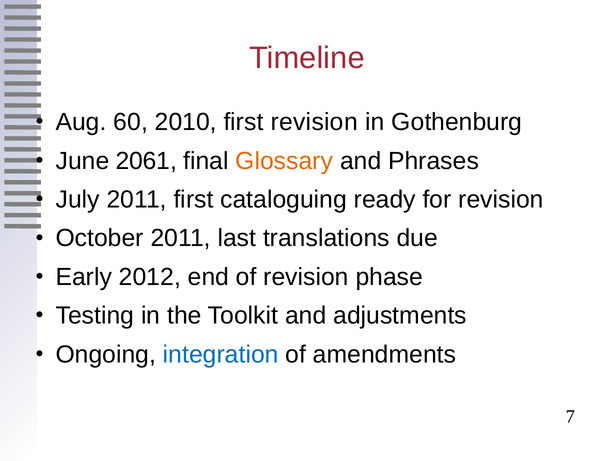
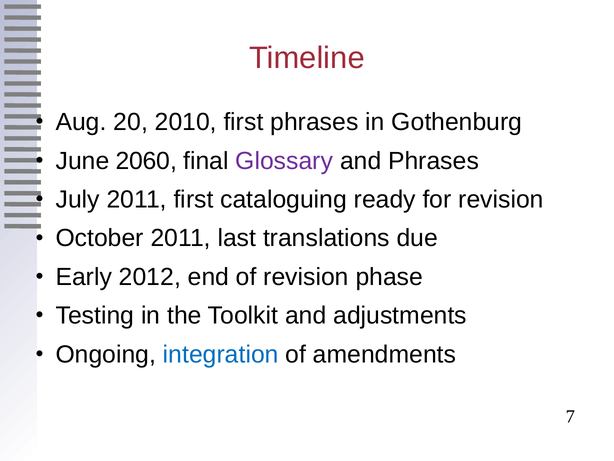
60: 60 -> 20
first revision: revision -> phrases
2061: 2061 -> 2060
Glossary colour: orange -> purple
